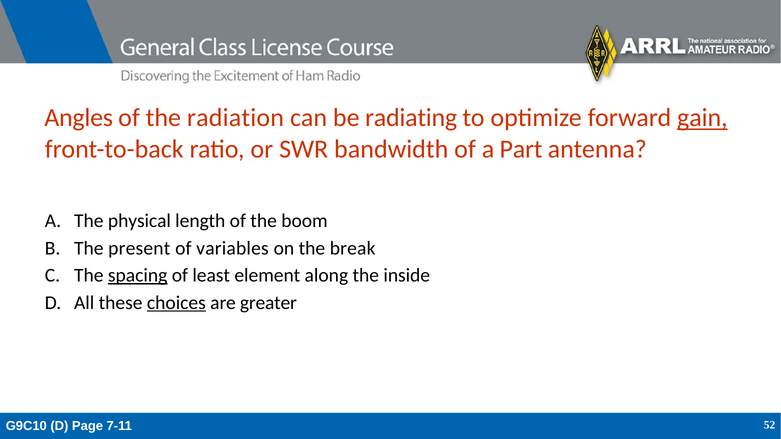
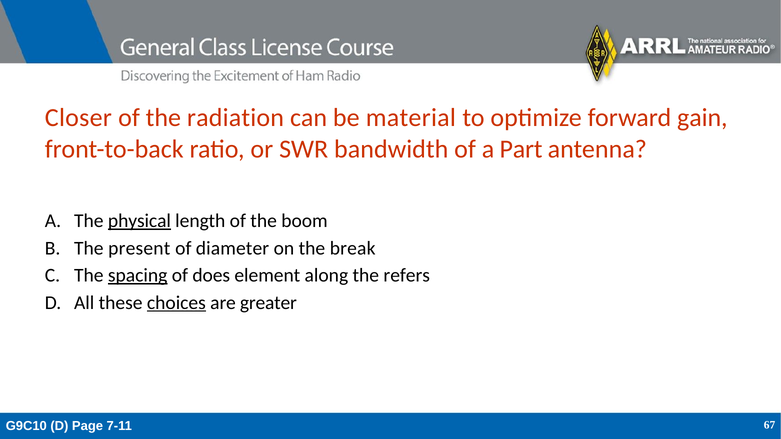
Angles: Angles -> Closer
radiating: radiating -> material
gain underline: present -> none
physical underline: none -> present
variables: variables -> diameter
least: least -> does
inside: inside -> refers
52: 52 -> 67
